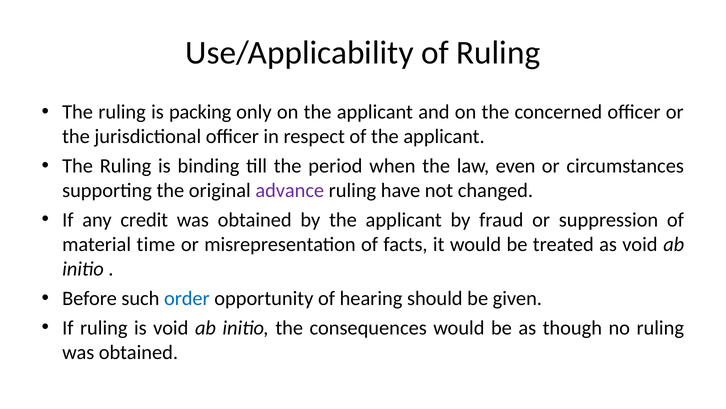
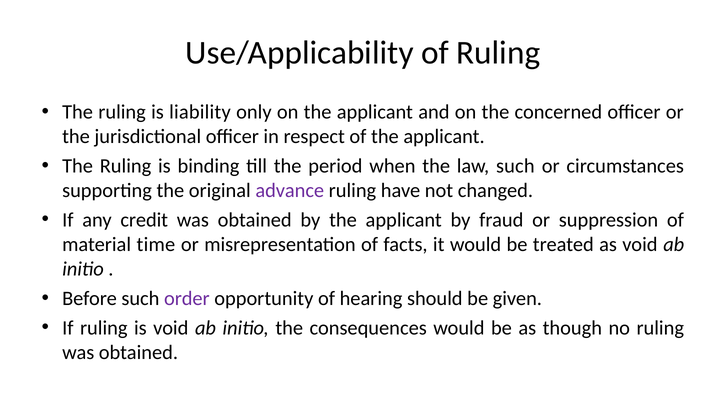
packing: packing -> liability
law even: even -> such
order colour: blue -> purple
